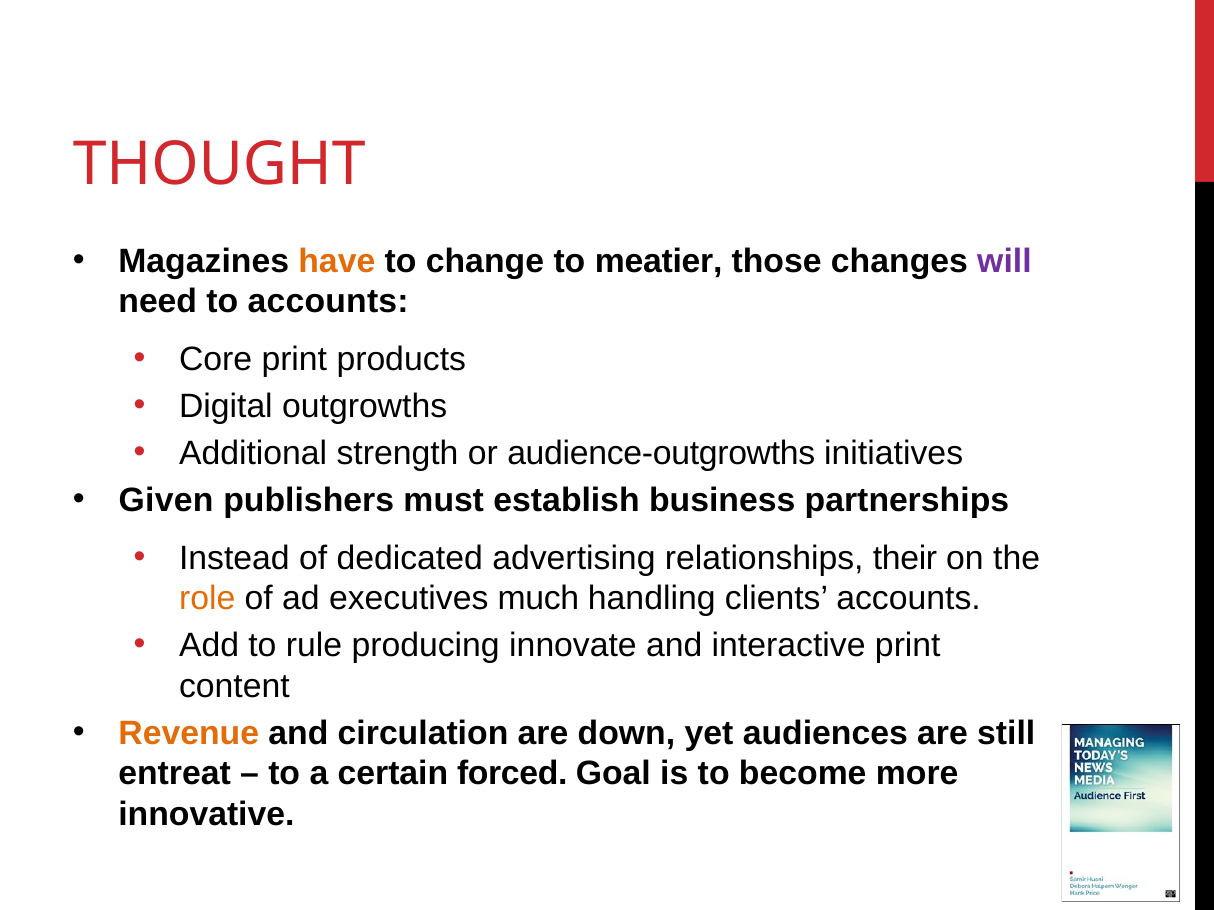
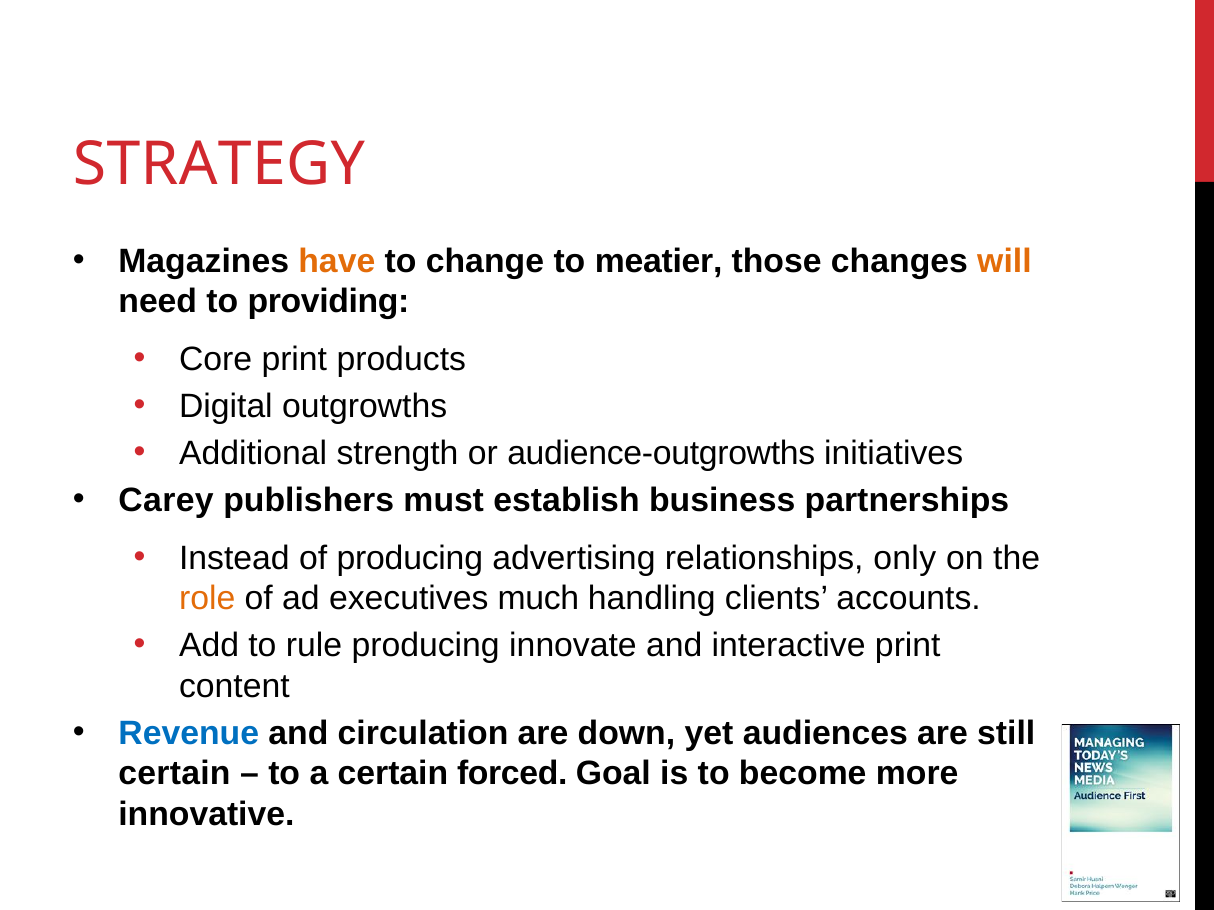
THOUGHT: THOUGHT -> STRATEGY
will colour: purple -> orange
to accounts: accounts -> providing
Given: Given -> Carey
of dedicated: dedicated -> producing
their: their -> only
Revenue colour: orange -> blue
entreat at (175, 774): entreat -> certain
